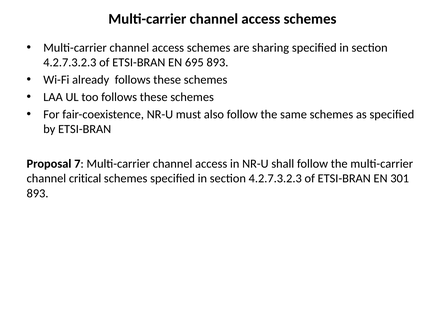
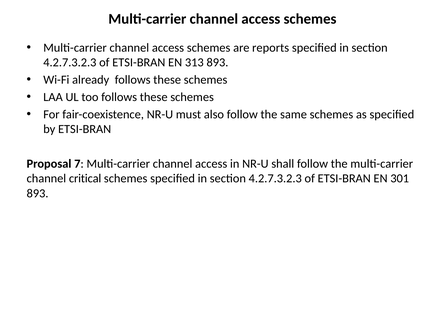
sharing: sharing -> reports
695: 695 -> 313
